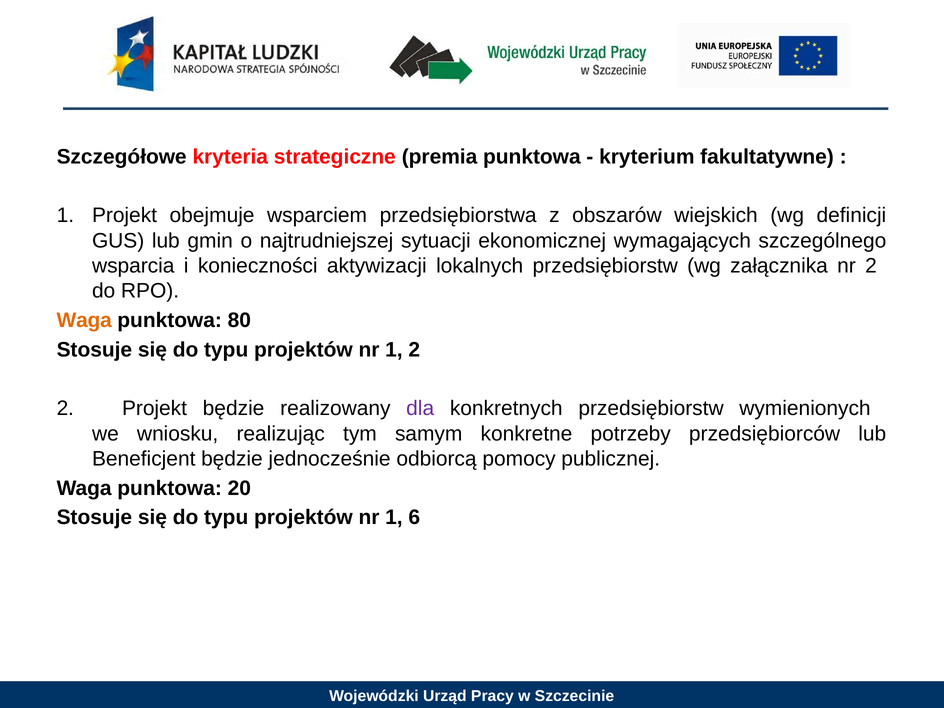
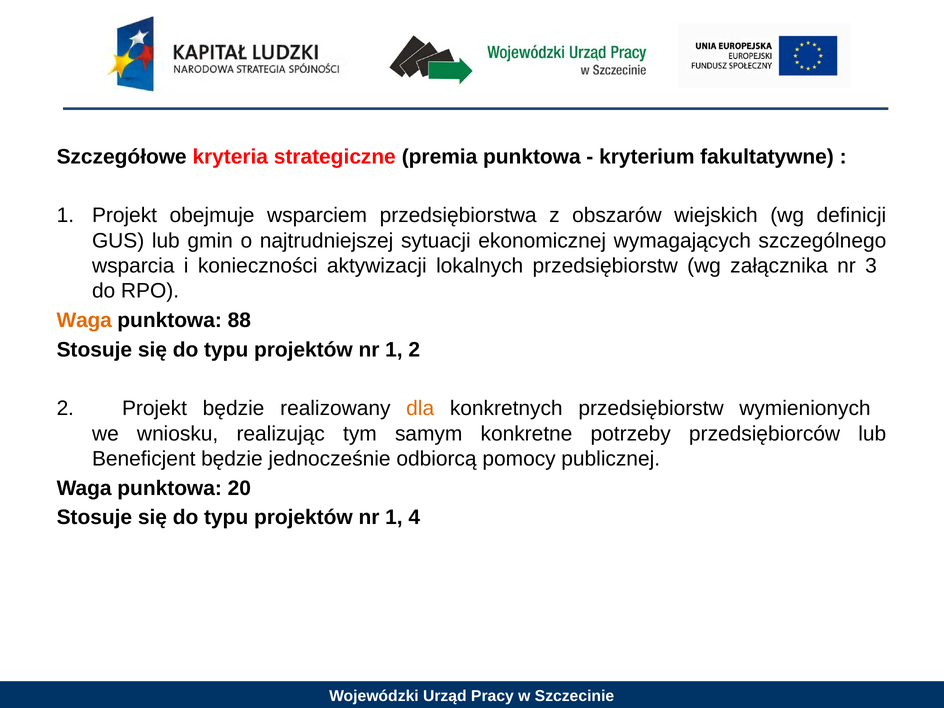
nr 2: 2 -> 3
80: 80 -> 88
dla colour: purple -> orange
6: 6 -> 4
